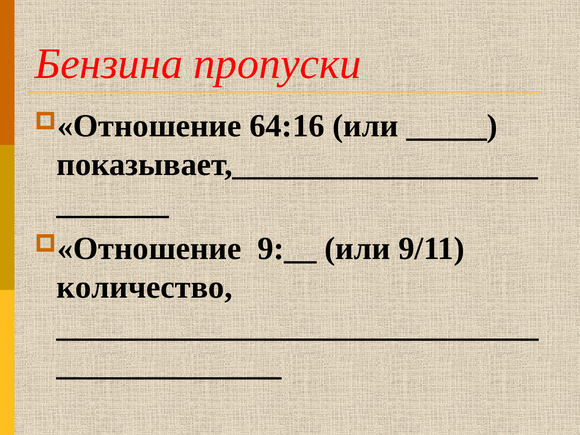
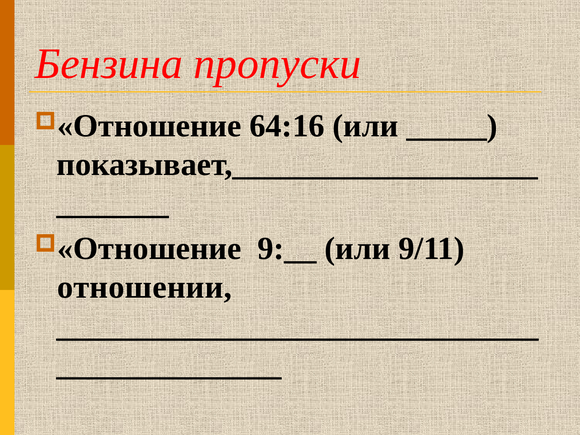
количество: количество -> отношении
